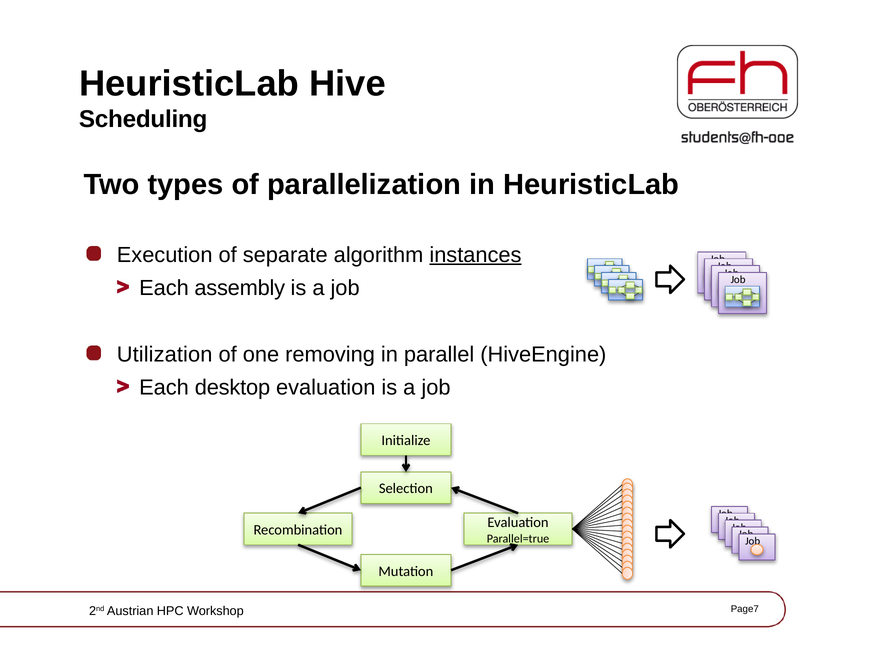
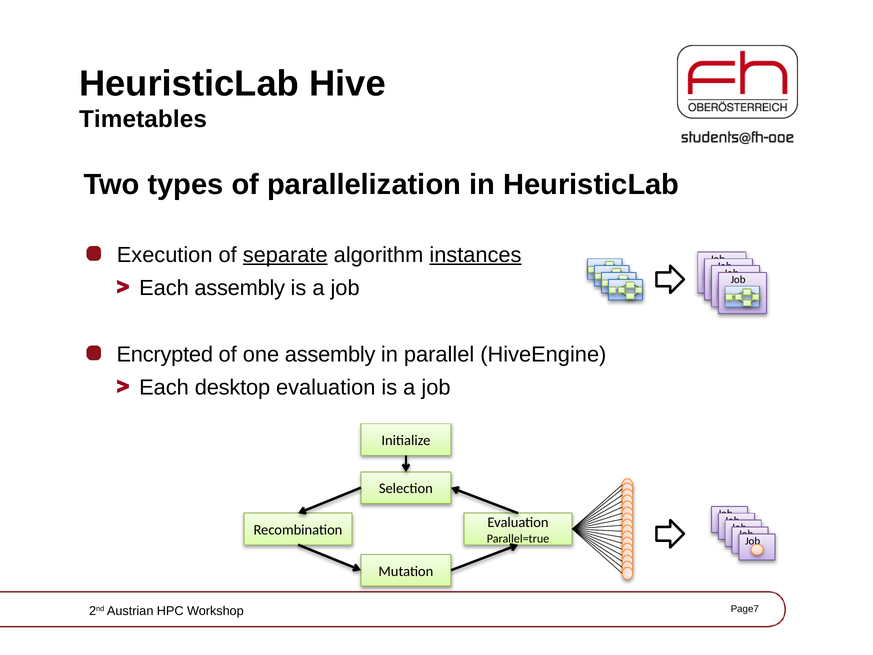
Scheduling: Scheduling -> Timetables
separate underline: none -> present
Utilization: Utilization -> Encrypted
one removing: removing -> assembly
